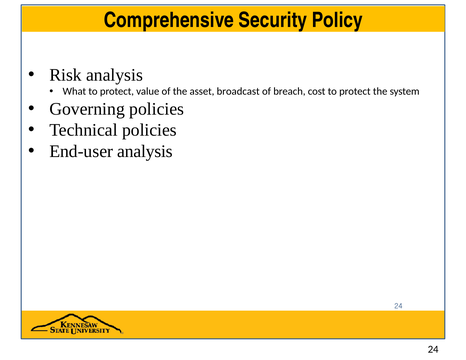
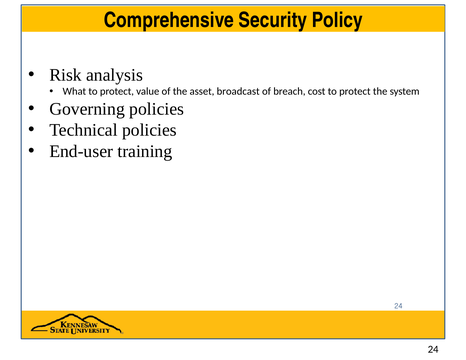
End-user analysis: analysis -> training
